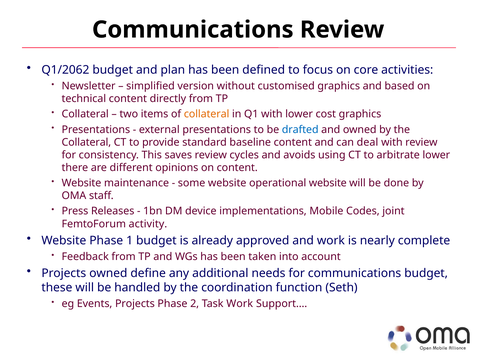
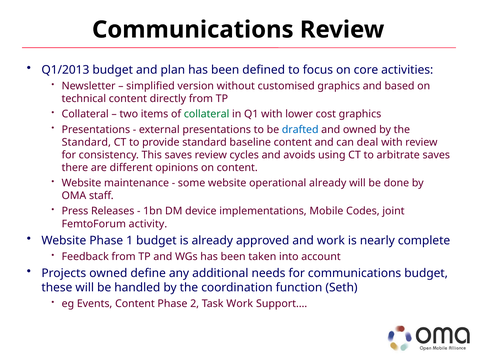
Q1/2062: Q1/2062 -> Q1/2013
collateral at (207, 114) colour: orange -> green
Collateral at (86, 142): Collateral -> Standard
arbitrate lower: lower -> saves
operational website: website -> already
Events Projects: Projects -> Content
